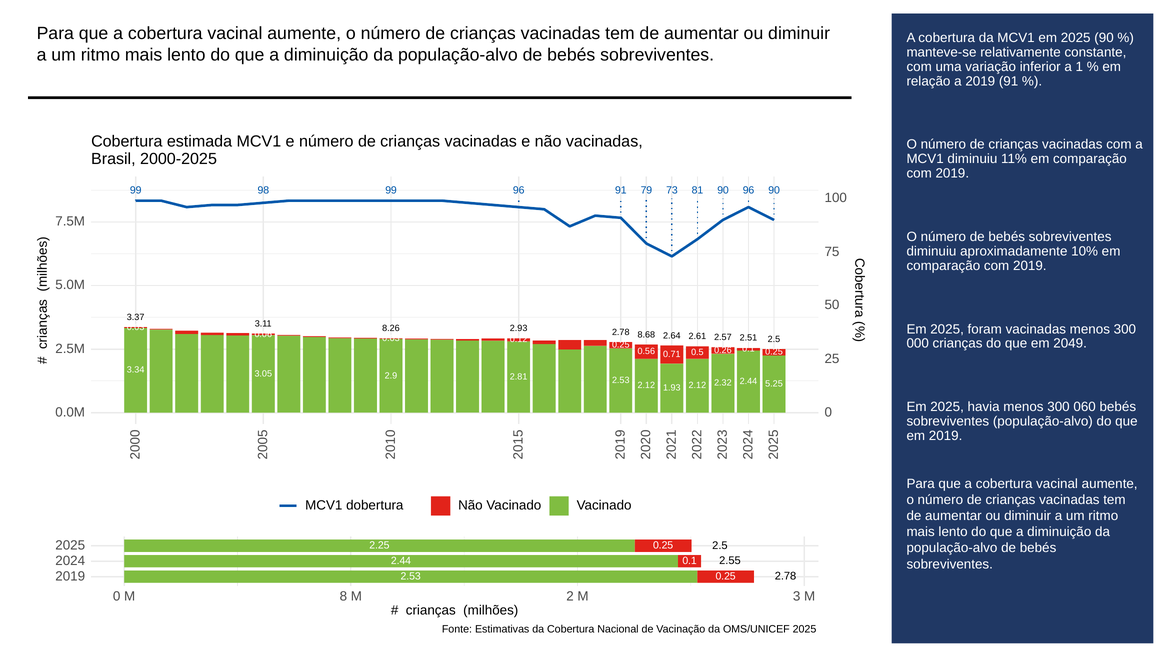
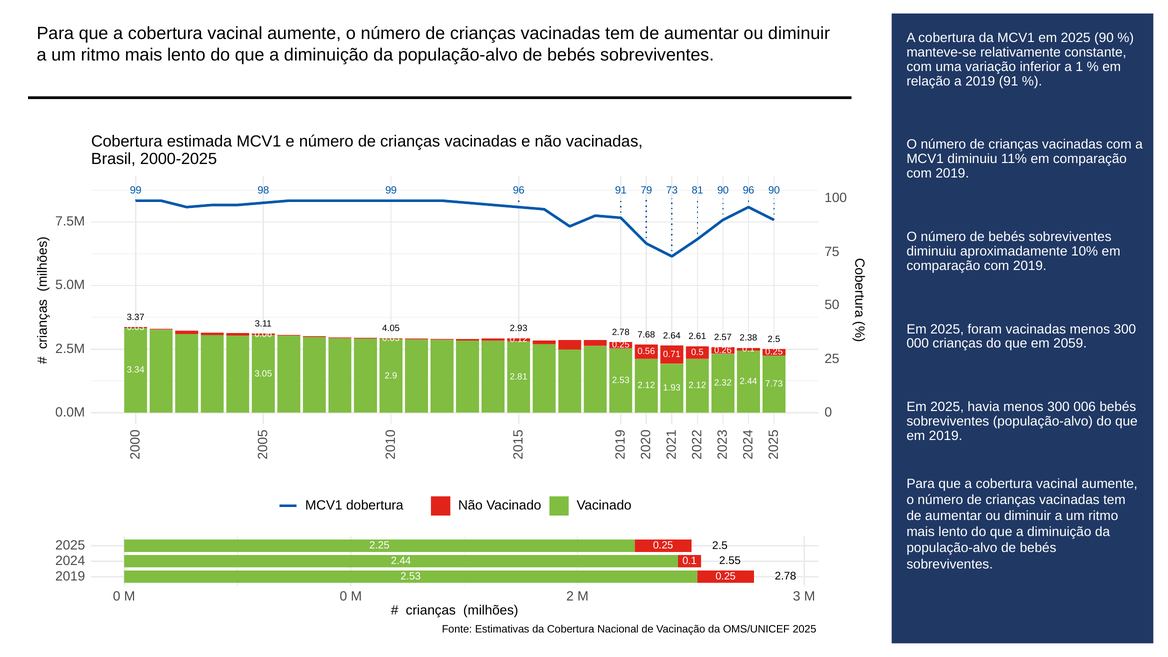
8.26: 8.26 -> 4.05
8.68: 8.68 -> 7.68
2.51: 2.51 -> 2.38
2049: 2049 -> 2059
5.25: 5.25 -> 7.73
060: 060 -> 006
M 8: 8 -> 0
